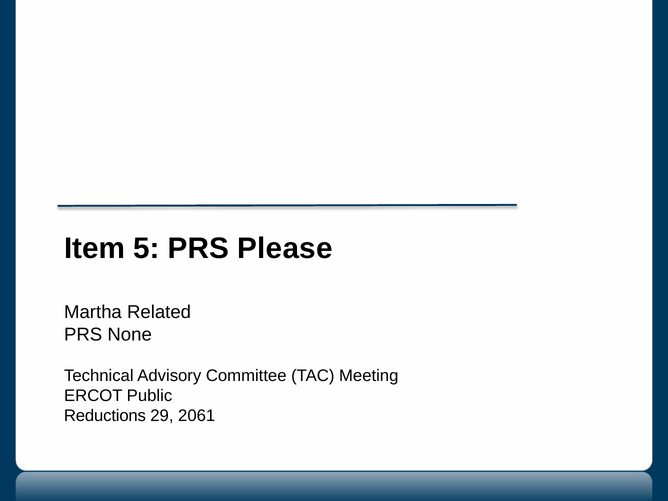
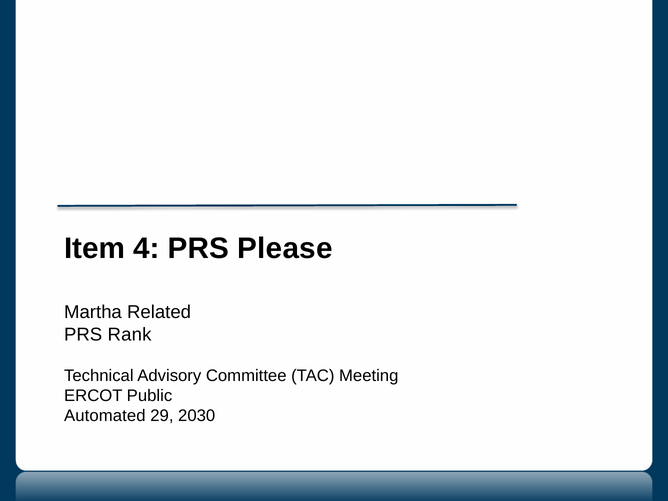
5: 5 -> 4
None: None -> Rank
Reductions: Reductions -> Automated
2061: 2061 -> 2030
